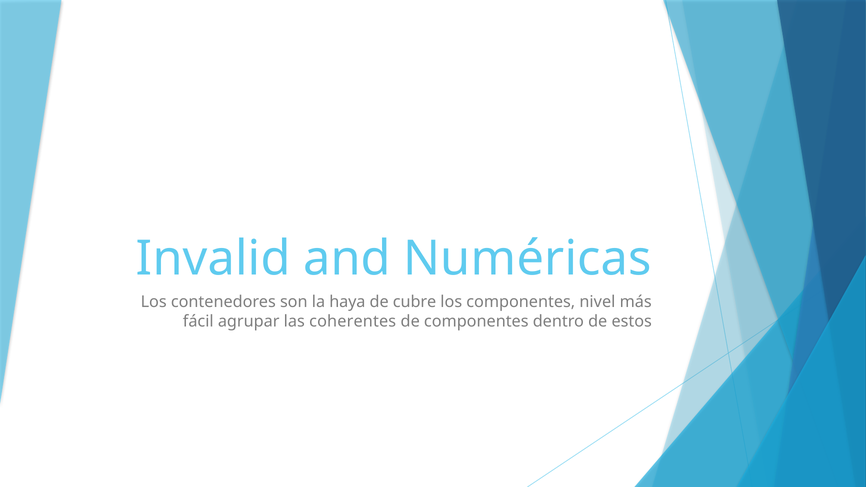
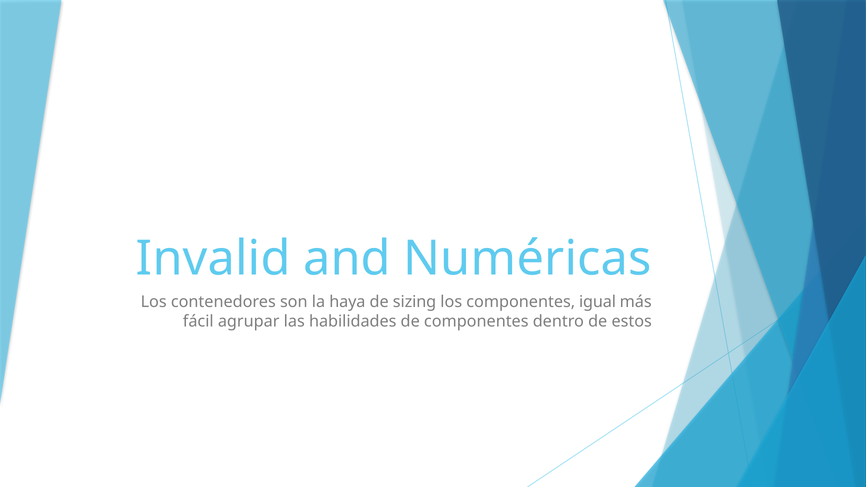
cubre: cubre -> sizing
nivel: nivel -> igual
coherentes: coherentes -> habilidades
